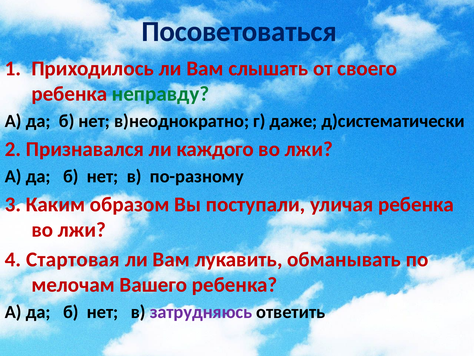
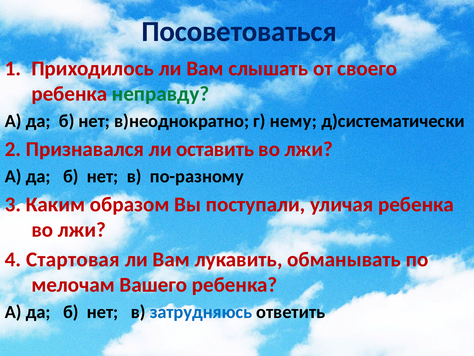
даже: даже -> нему
каждого: каждого -> оставить
затрудняюсь colour: purple -> blue
